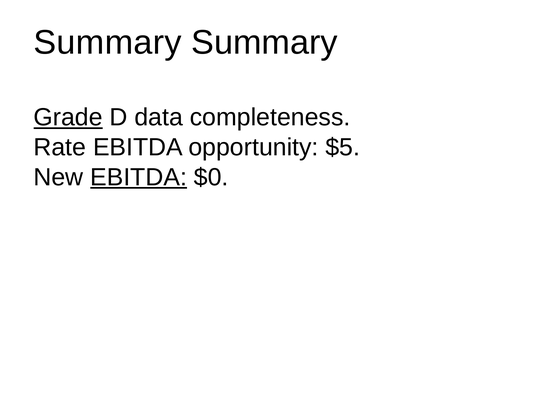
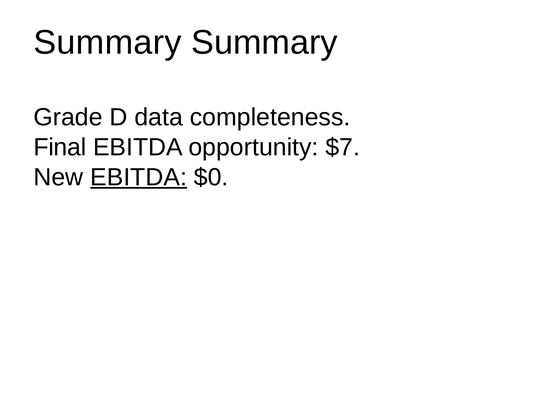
Grade underline: present -> none
Rate: Rate -> Final
$5: $5 -> $7
